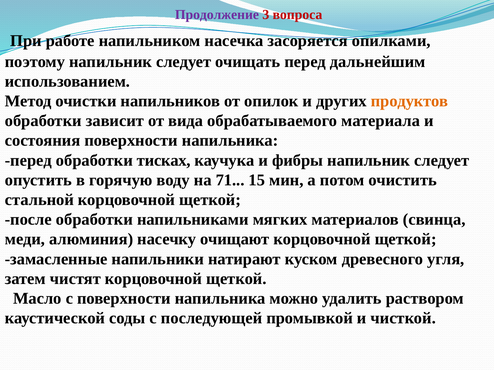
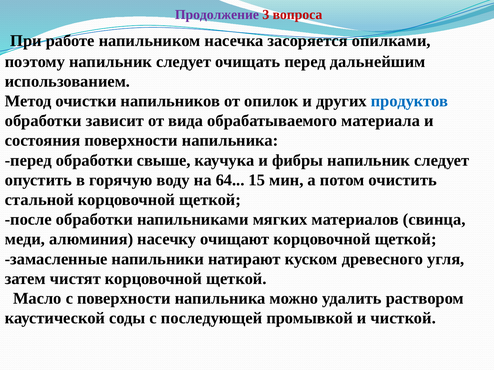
продуктов colour: orange -> blue
тисках: тисках -> свыше
71: 71 -> 64
